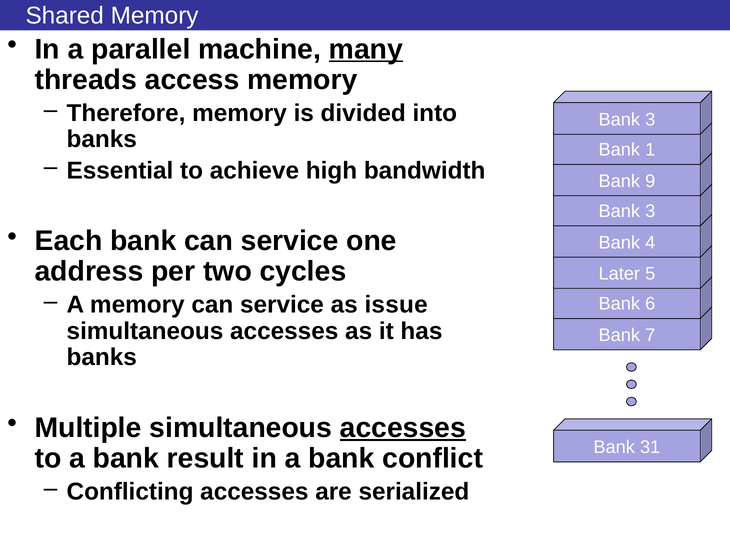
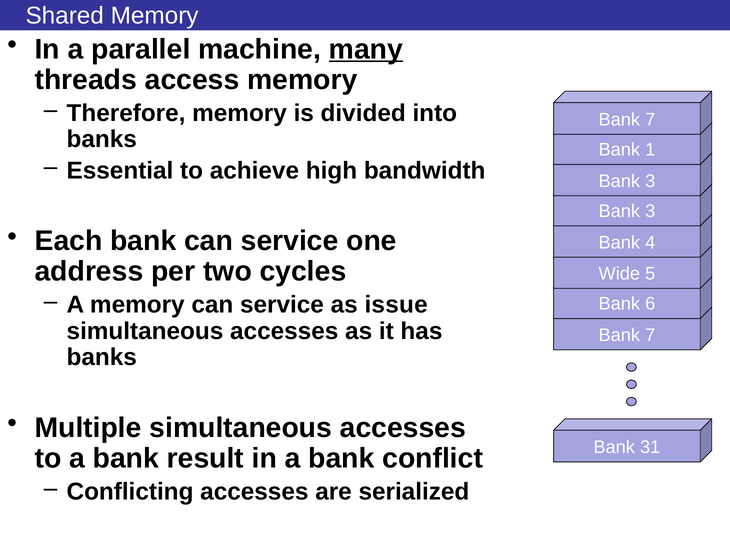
3 at (650, 120): 3 -> 7
9 at (650, 181): 9 -> 3
Later: Later -> Wide
accesses at (403, 428) underline: present -> none
